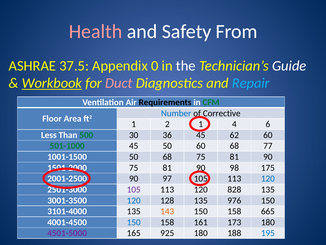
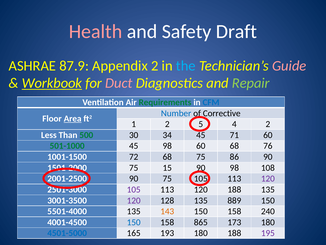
From: From -> Draft
37.5: 37.5 -> 87.9
Appendix 0: 0 -> 2
the colour: white -> light blue
Guide colour: white -> pink
Repair colour: light blue -> light green
Requirements colour: black -> green
CFM colour: green -> blue
Area underline: none -> present
2 1: 1 -> 5
4 6: 6 -> 2
36: 36 -> 34
62: 62 -> 71
45 50: 50 -> 98
77: 77 -> 76
1001-1500 50: 50 -> 72
68 75 81: 81 -> 86
81 at (167, 167): 81 -> 15
175: 175 -> 108
90 97: 97 -> 75
120 at (268, 178) colour: blue -> purple
120 828: 828 -> 188
120 at (134, 200) colour: blue -> purple
976: 976 -> 889
3101-4000: 3101-4000 -> 5501-4000
665: 665 -> 240
161: 161 -> 865
4501-5000 colour: purple -> blue
925: 925 -> 193
195 colour: blue -> purple
